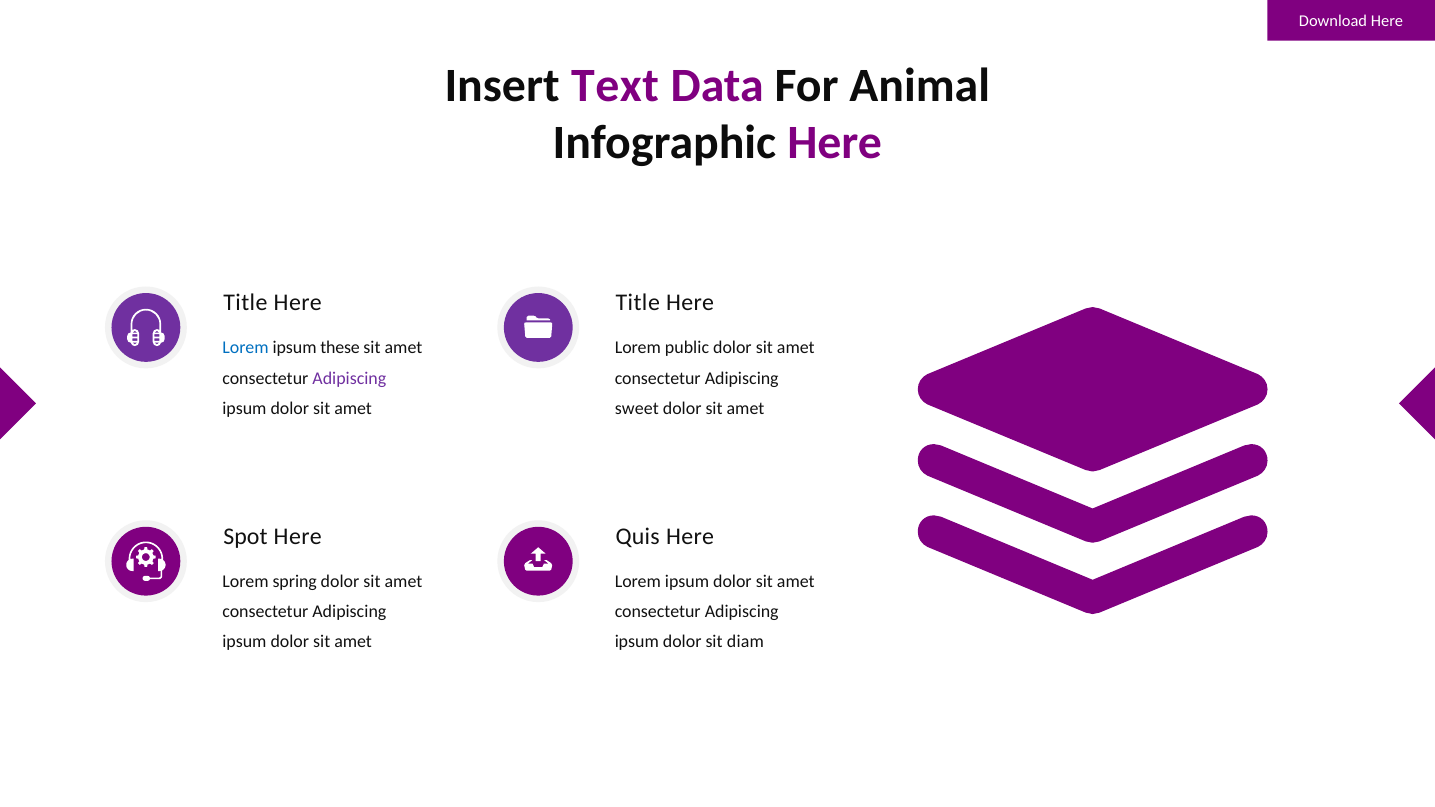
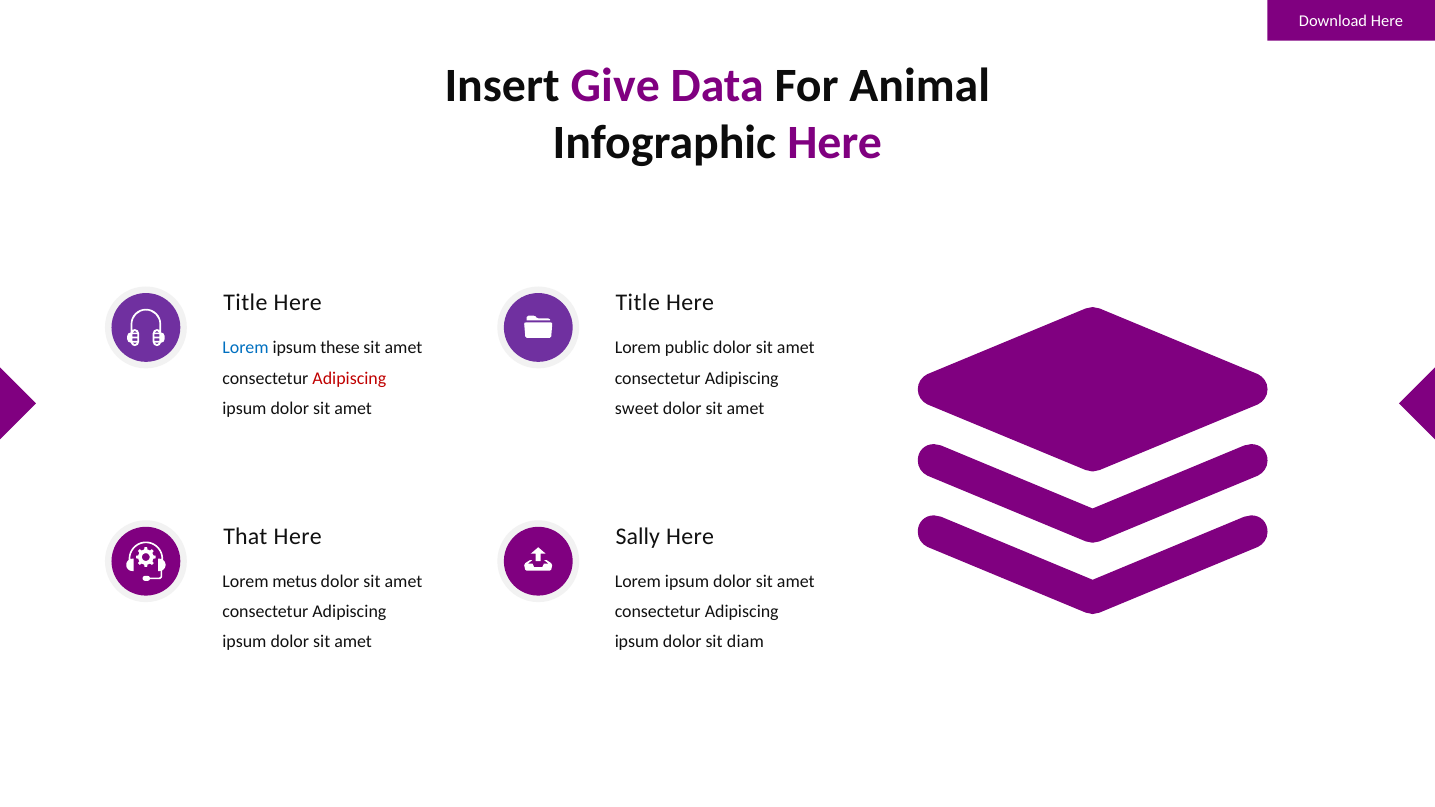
Text: Text -> Give
Adipiscing at (349, 378) colour: purple -> red
Spot: Spot -> That
Quis: Quis -> Sally
spring: spring -> metus
